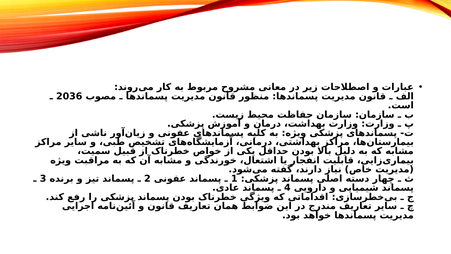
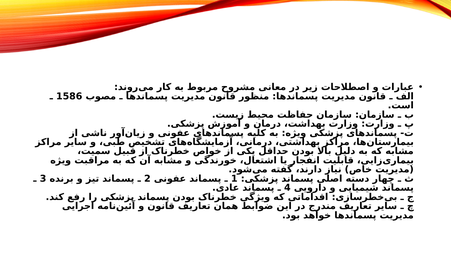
2036: 2036 -> 1586
